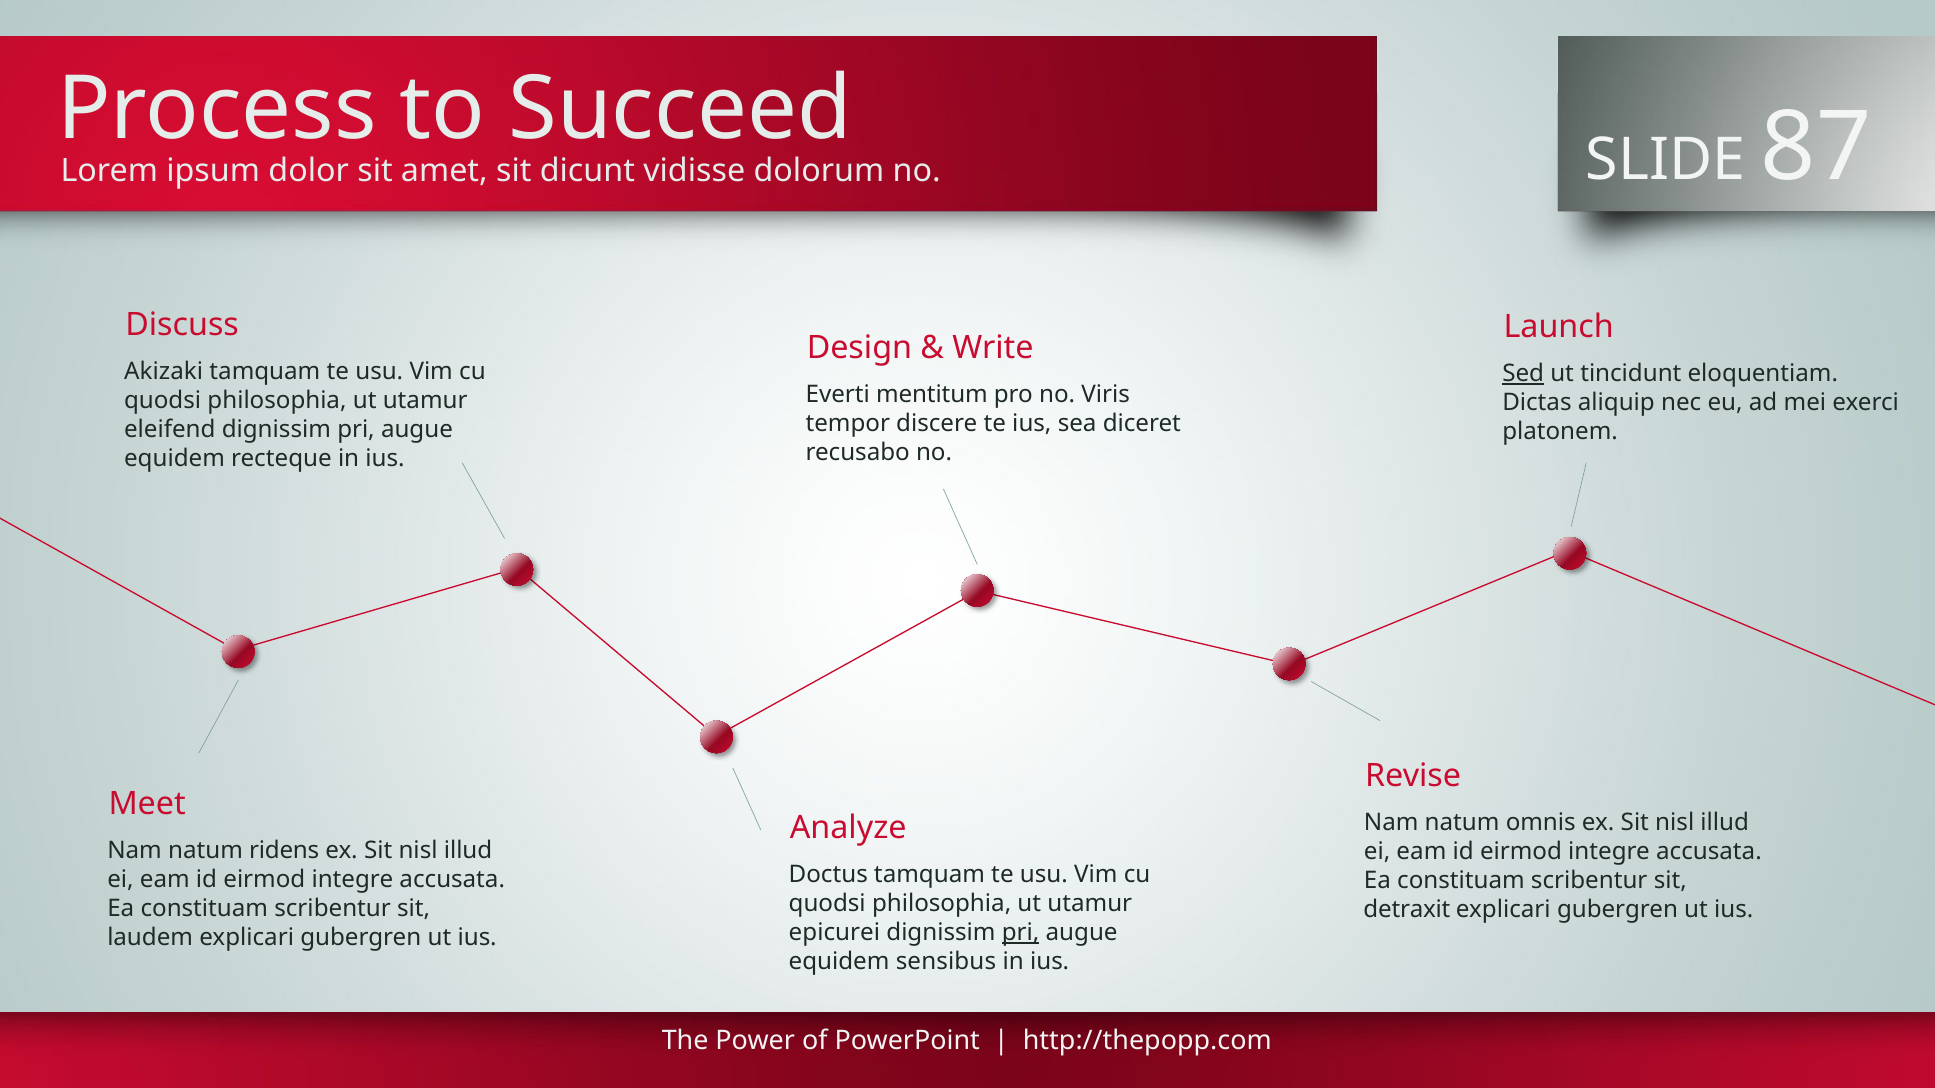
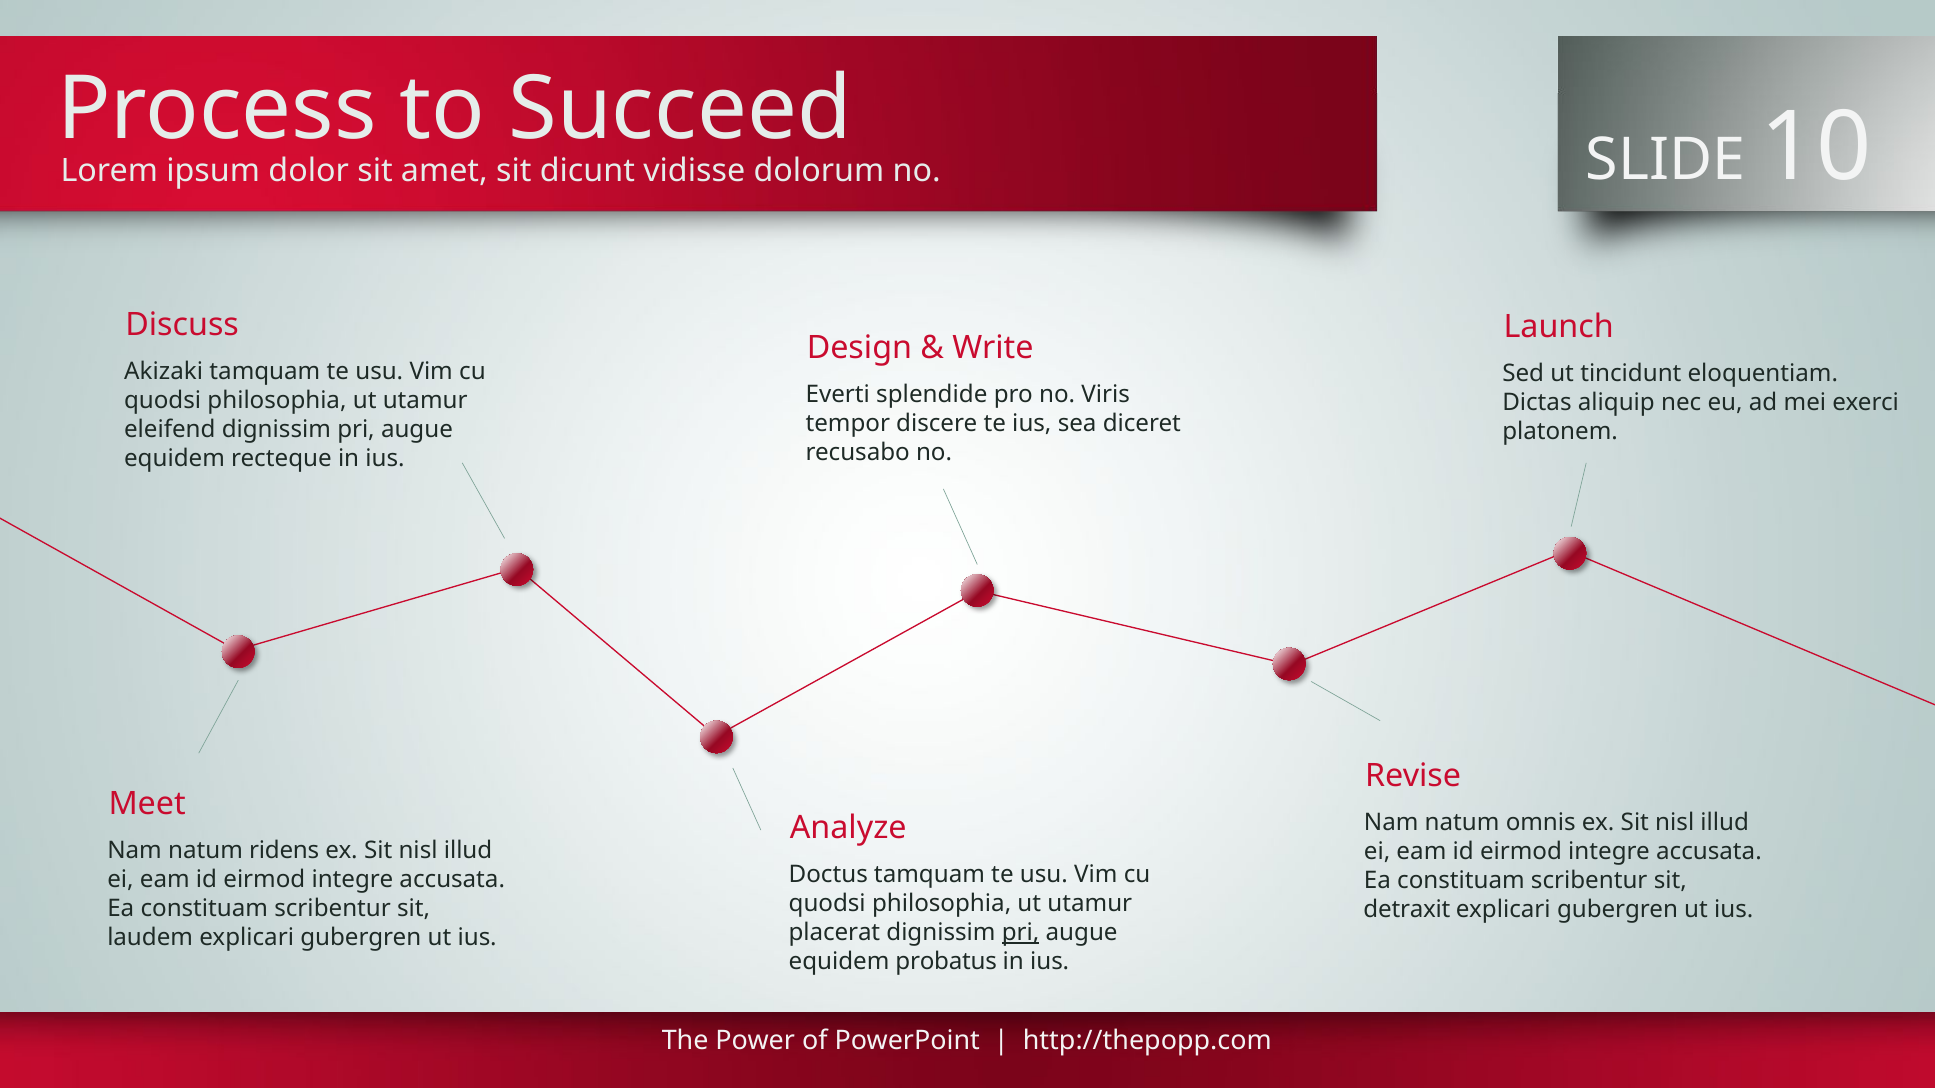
87: 87 -> 10
Sed underline: present -> none
mentitum: mentitum -> splendide
epicurei: epicurei -> placerat
sensibus: sensibus -> probatus
